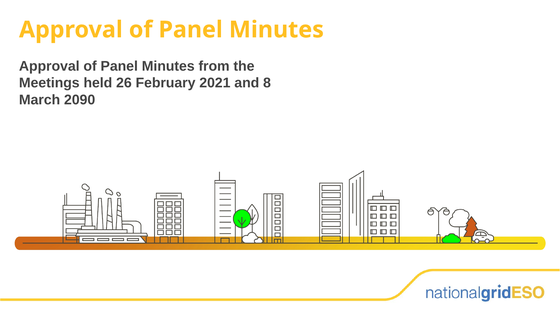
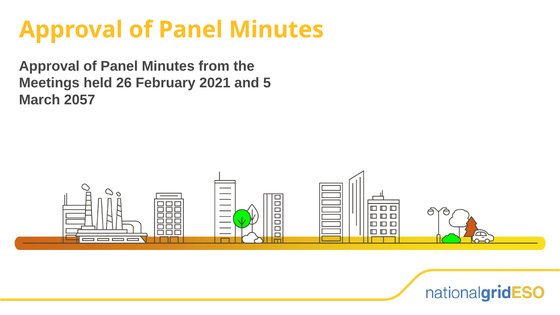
8: 8 -> 5
2090: 2090 -> 2057
